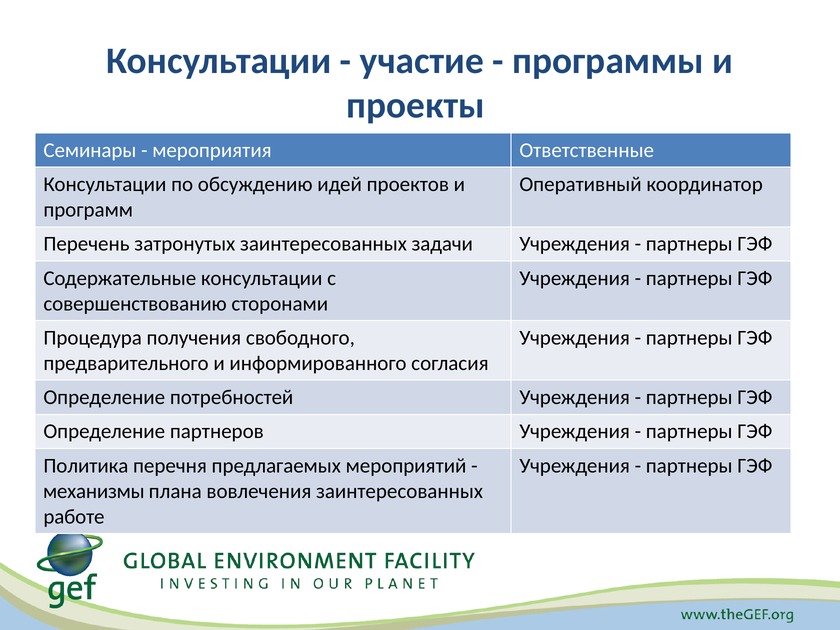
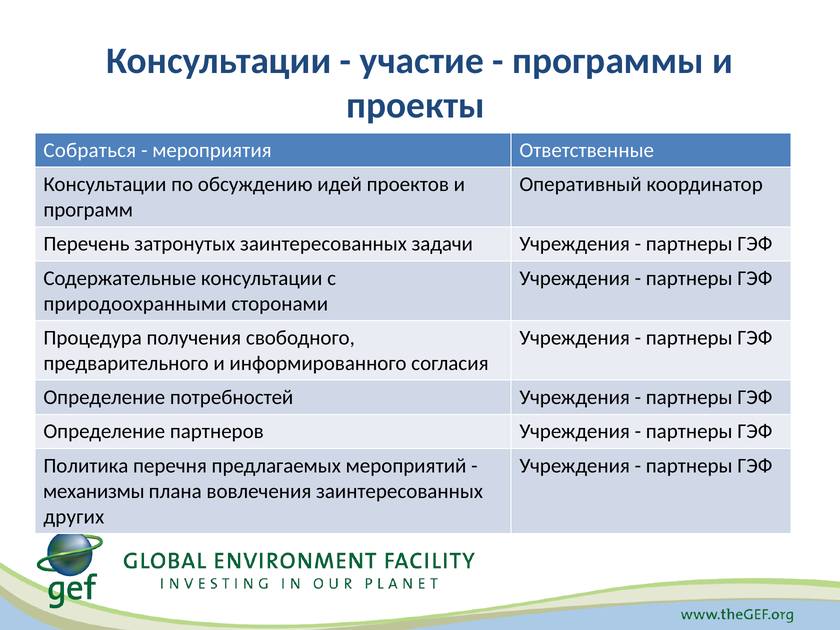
Семинары: Семинары -> Собраться
совершенствованию: совершенствованию -> природоохранными
работе: работе -> других
